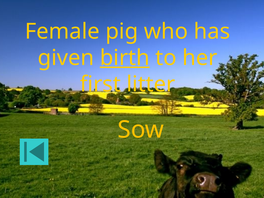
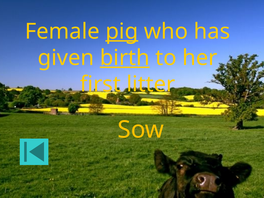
pig underline: none -> present
